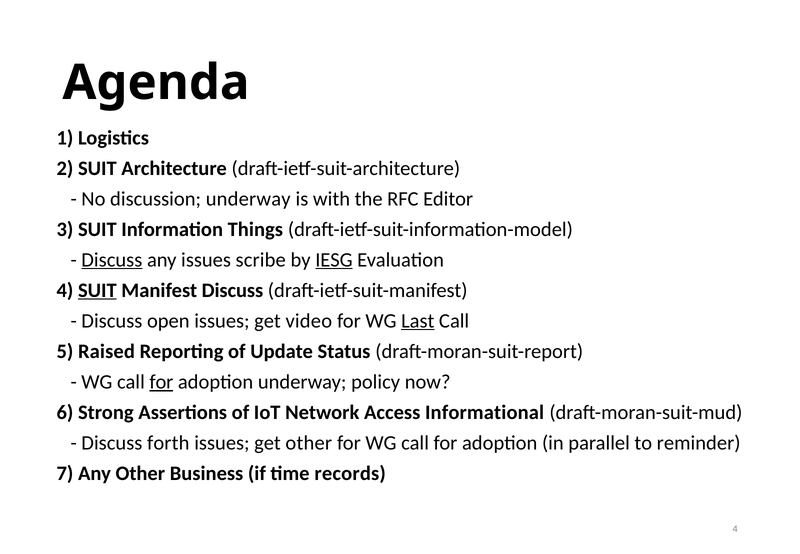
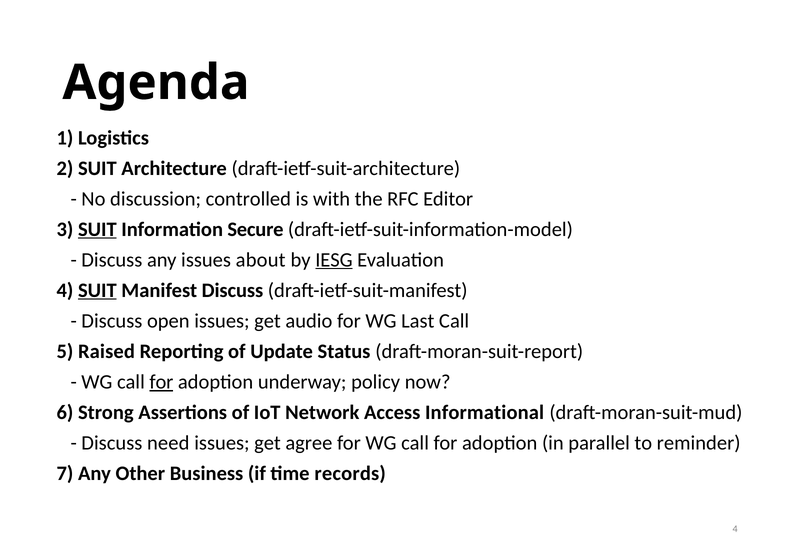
discussion underway: underway -> controlled
SUIT at (97, 229) underline: none -> present
Things: Things -> Secure
Discuss at (112, 260) underline: present -> none
scribe: scribe -> about
video: video -> audio
Last underline: present -> none
forth: forth -> need
get other: other -> agree
